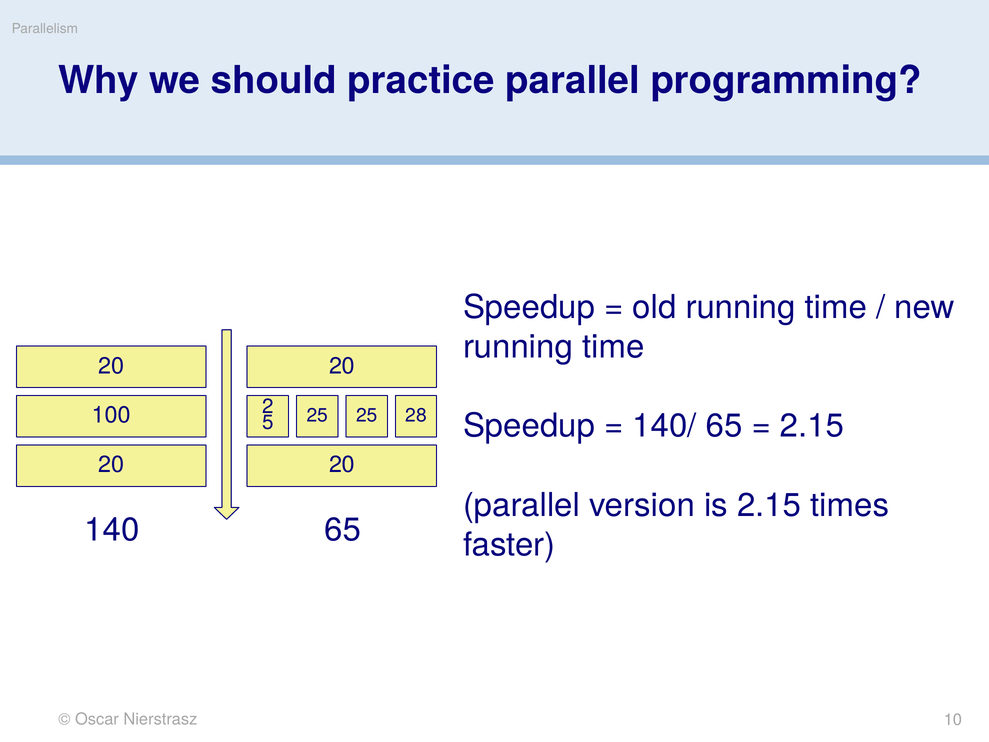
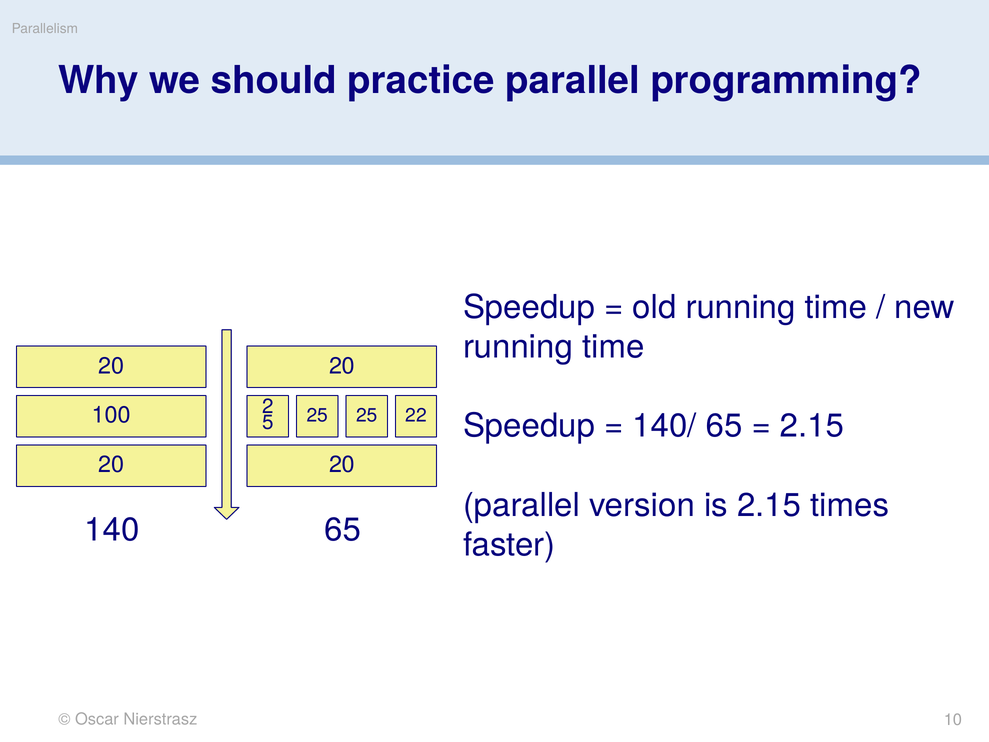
28: 28 -> 22
